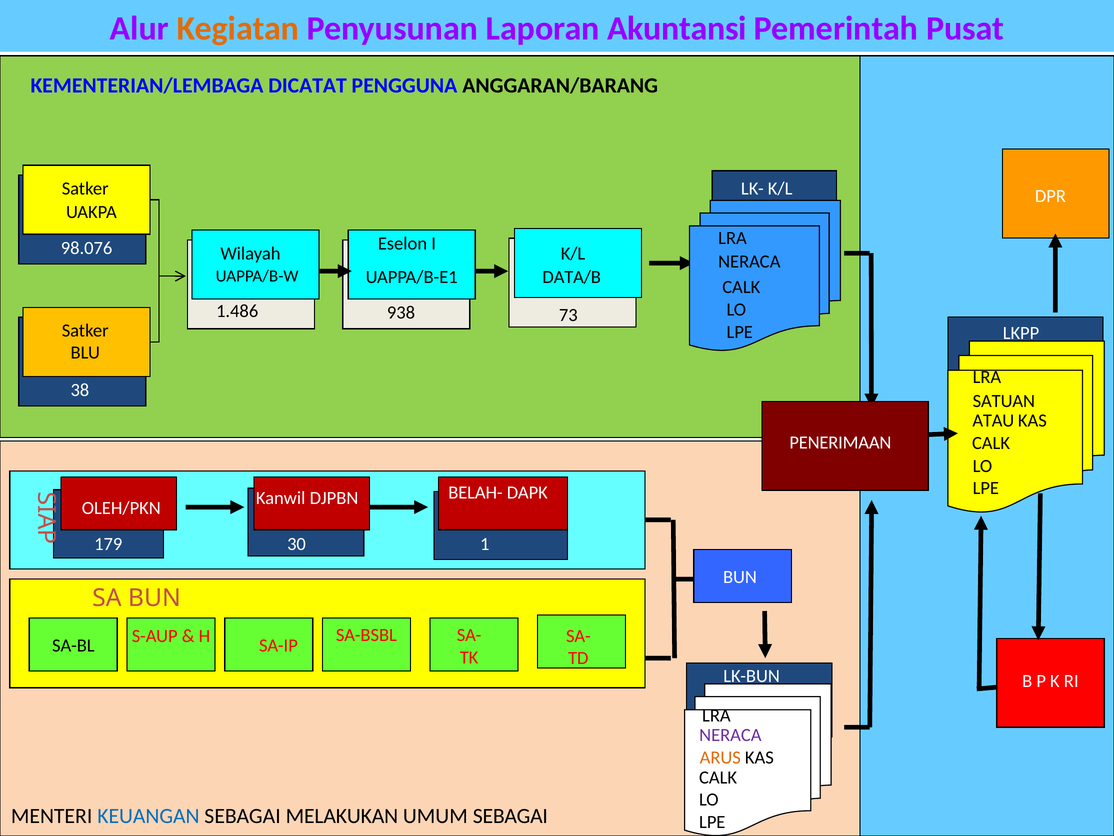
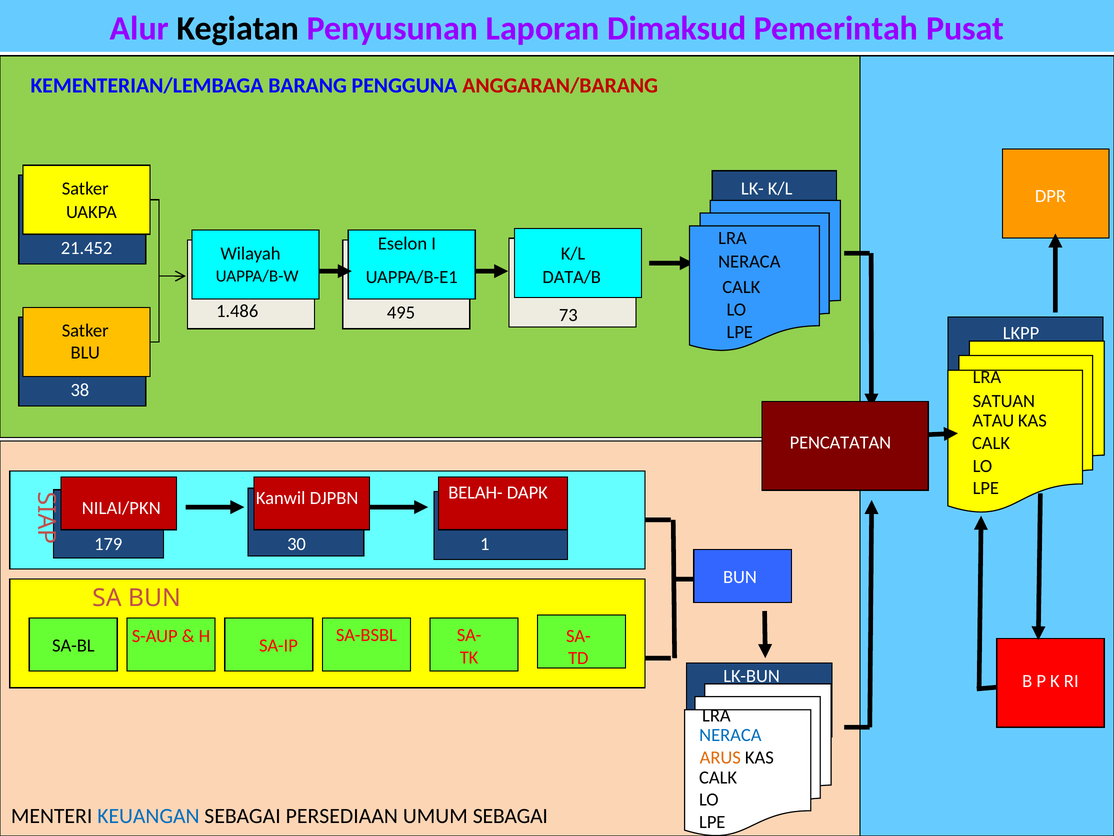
Kegiatan colour: orange -> black
Akuntansi: Akuntansi -> Dimaksud
DICATAT: DICATAT -> BARANG
ANGGARAN/BARANG colour: black -> red
98.076: 98.076 -> 21.452
938: 938 -> 495
PENERIMAAN: PENERIMAAN -> PENCATATAN
OLEH/PKN: OLEH/PKN -> NILAI/PKN
NERACA at (730, 735) colour: purple -> blue
MELAKUKAN: MELAKUKAN -> PERSEDIAAN
